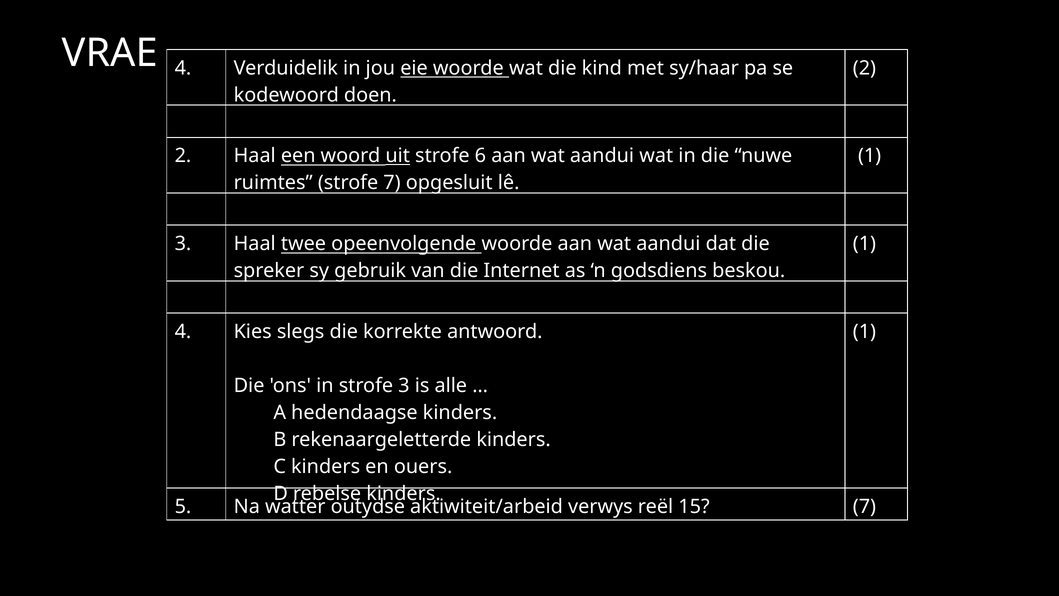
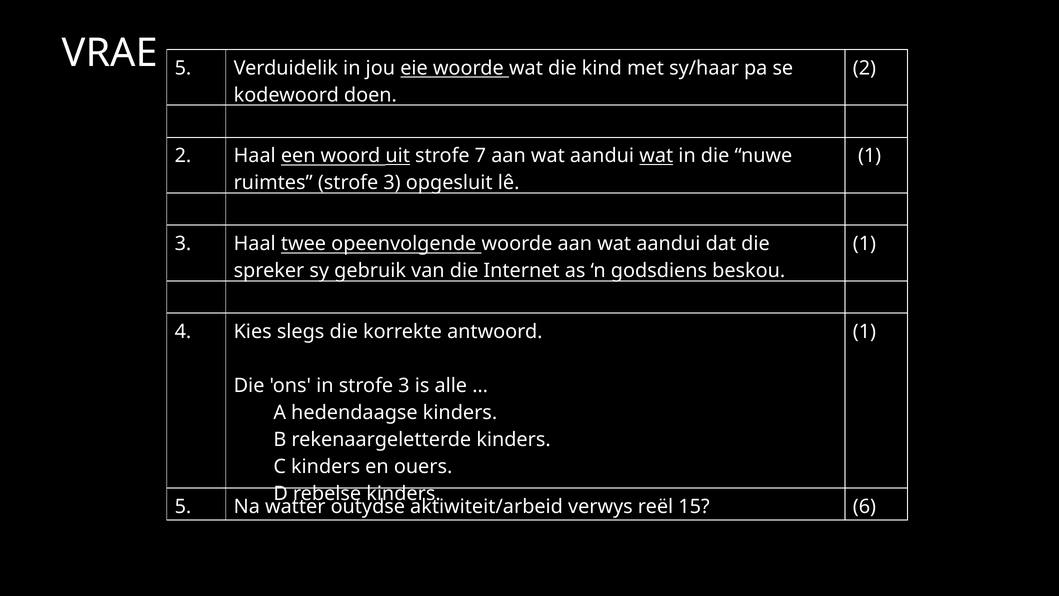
VRAE 4: 4 -> 5
6: 6 -> 7
wat at (656, 156) underline: none -> present
ruimtes strofe 7: 7 -> 3
15 7: 7 -> 6
